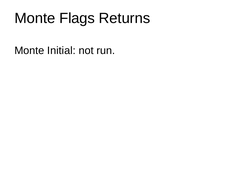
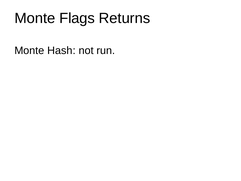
Initial: Initial -> Hash
